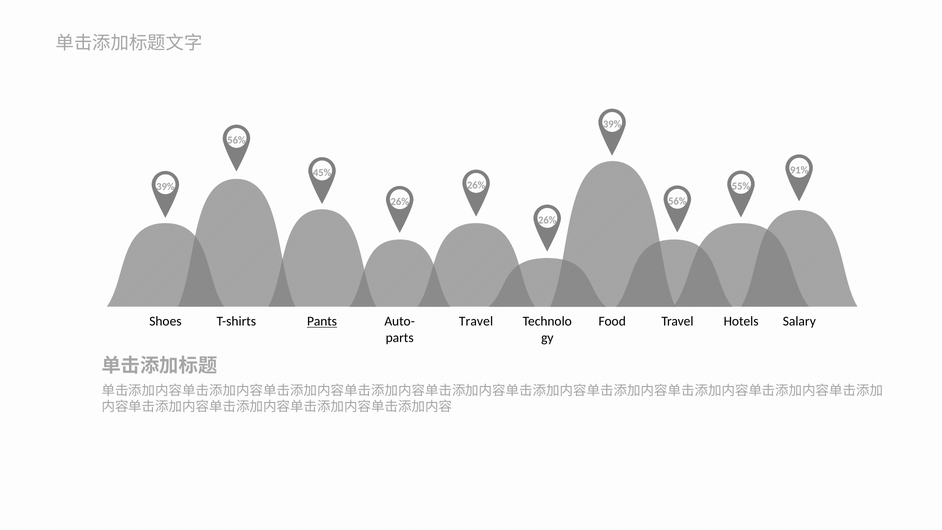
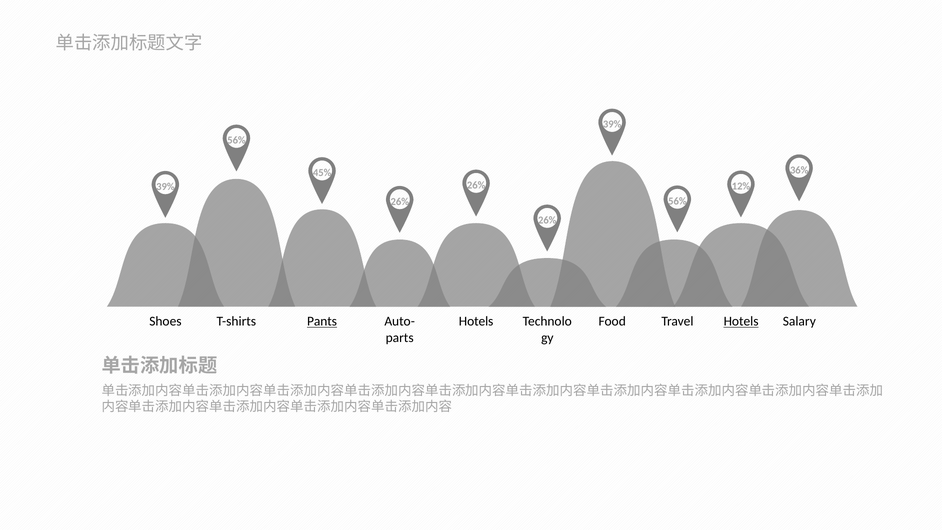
91%: 91% -> 36%
55%: 55% -> 12%
Travel at (476, 321): Travel -> Hotels
Hotels at (741, 321) underline: none -> present
